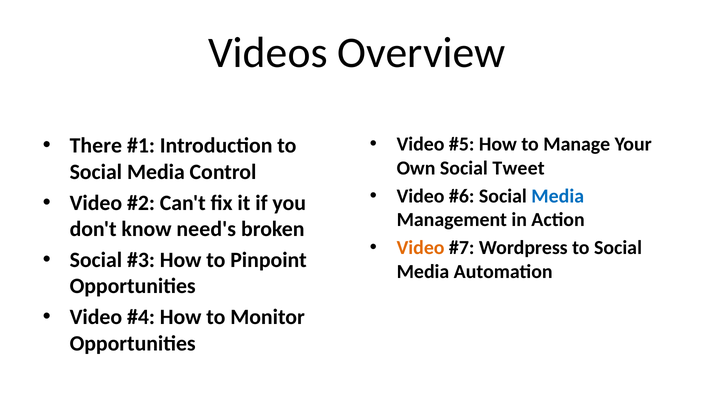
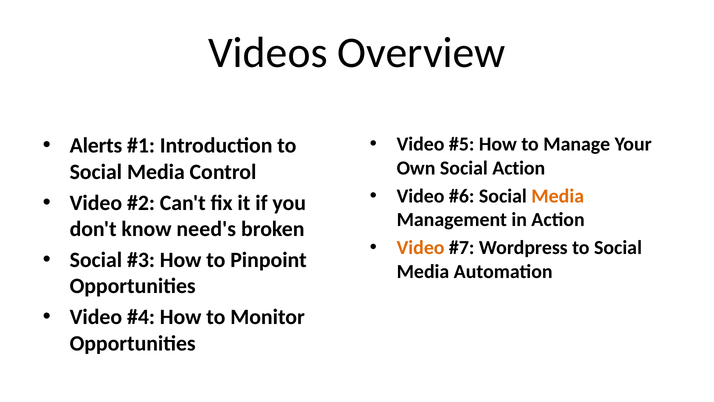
There: There -> Alerts
Social Tweet: Tweet -> Action
Media at (558, 196) colour: blue -> orange
